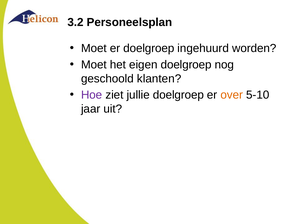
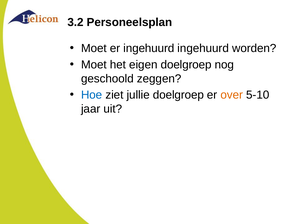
er doelgroep: doelgroep -> ingehuurd
klanten: klanten -> zeggen
Hoe colour: purple -> blue
